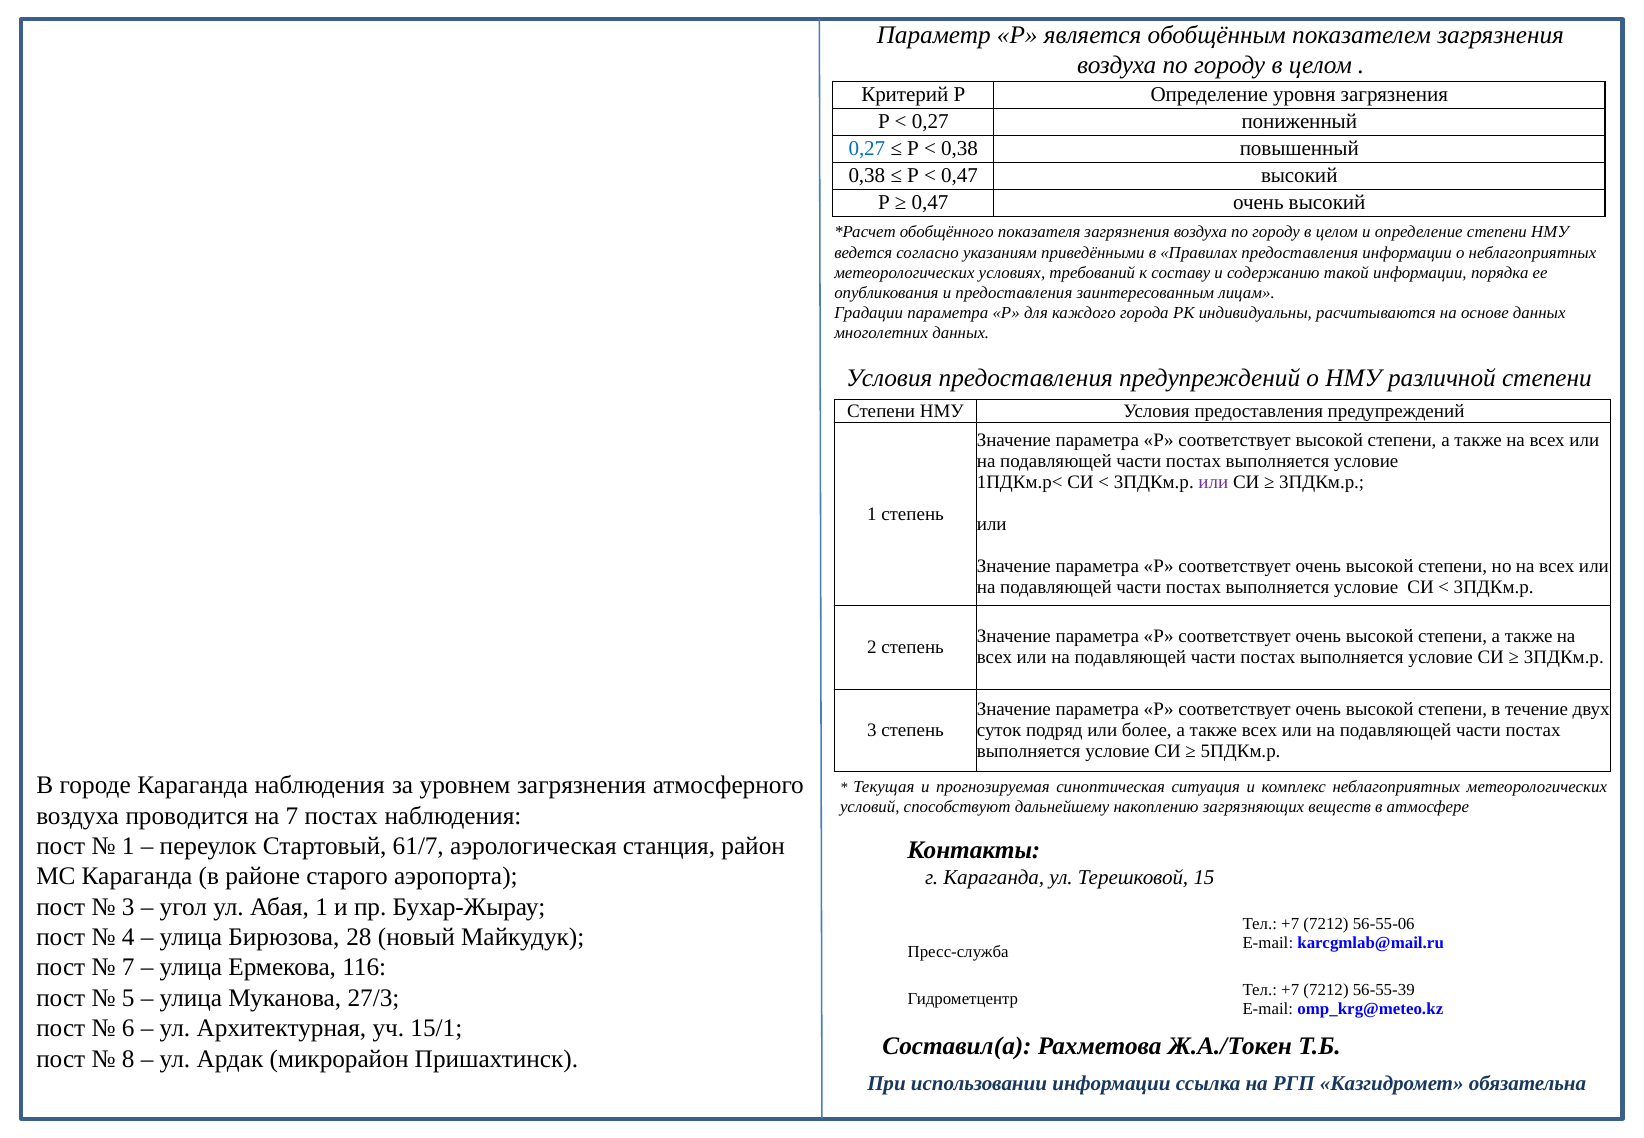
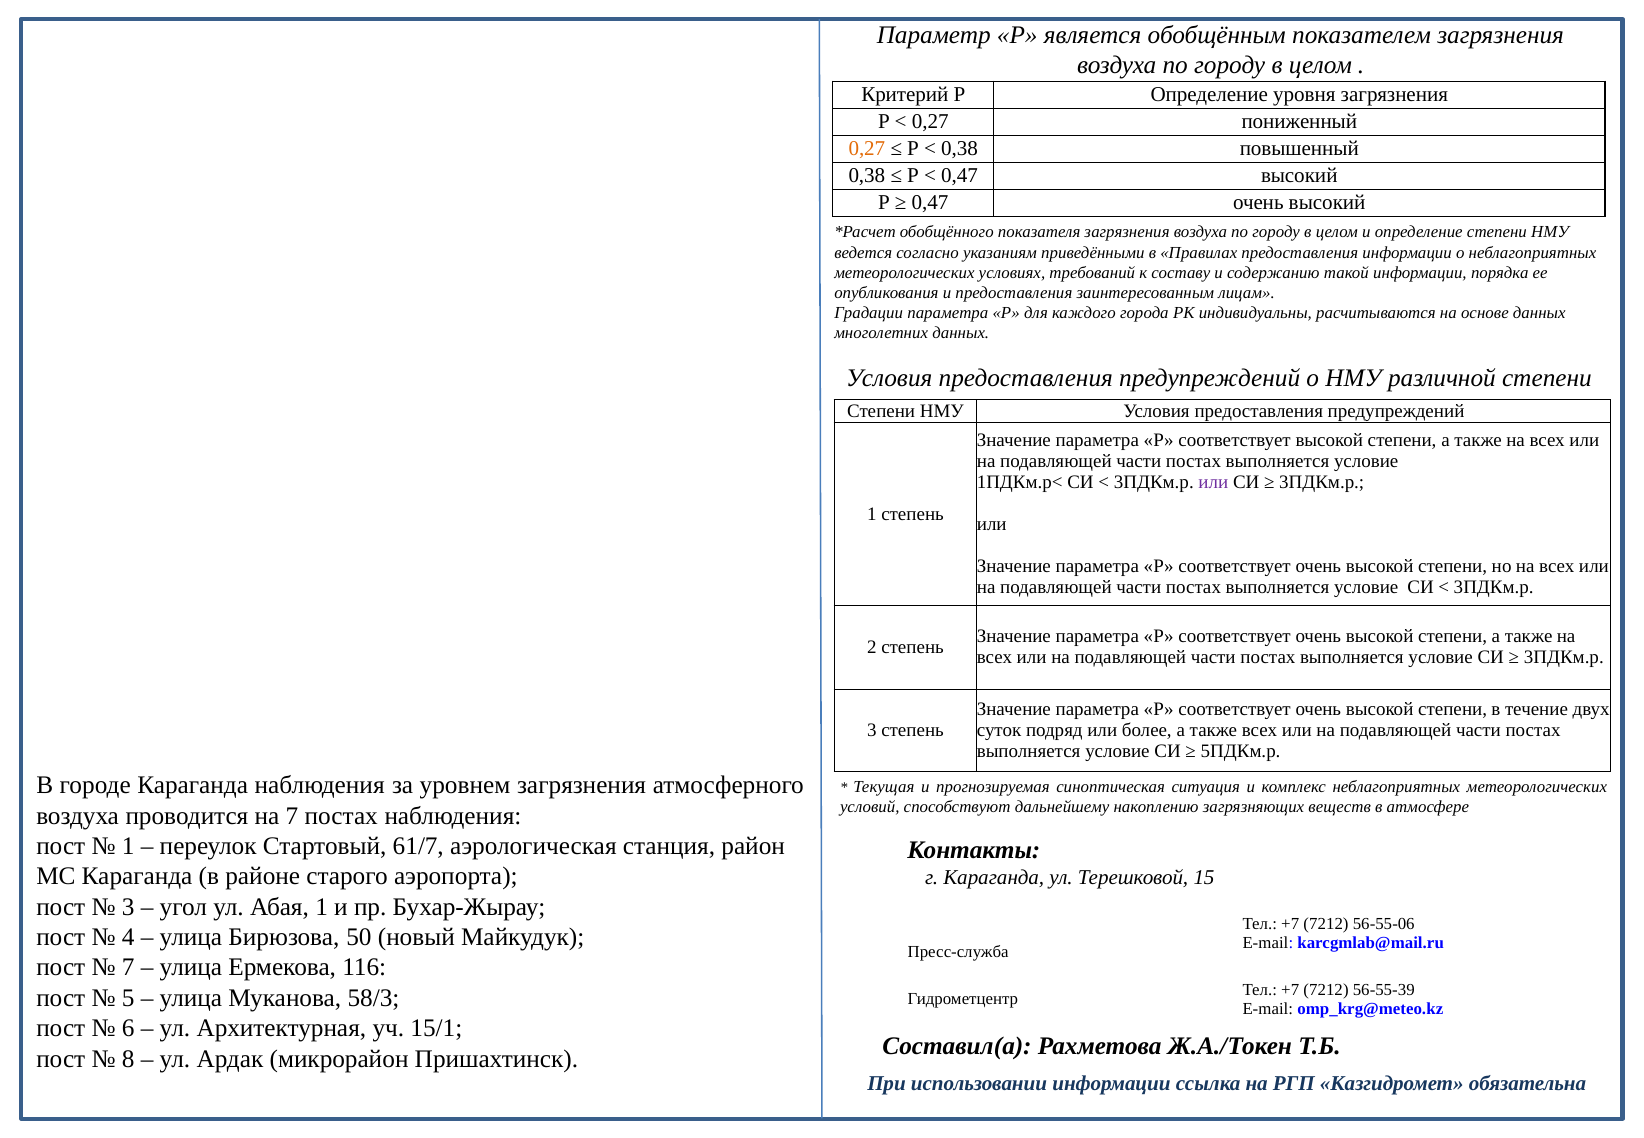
0,27 at (867, 149) colour: blue -> orange
28: 28 -> 50
27/3: 27/3 -> 58/3
